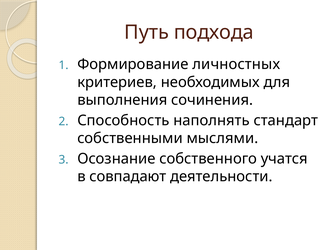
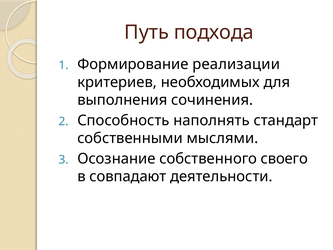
личностных: личностных -> реализации
учатся: учатся -> своего
